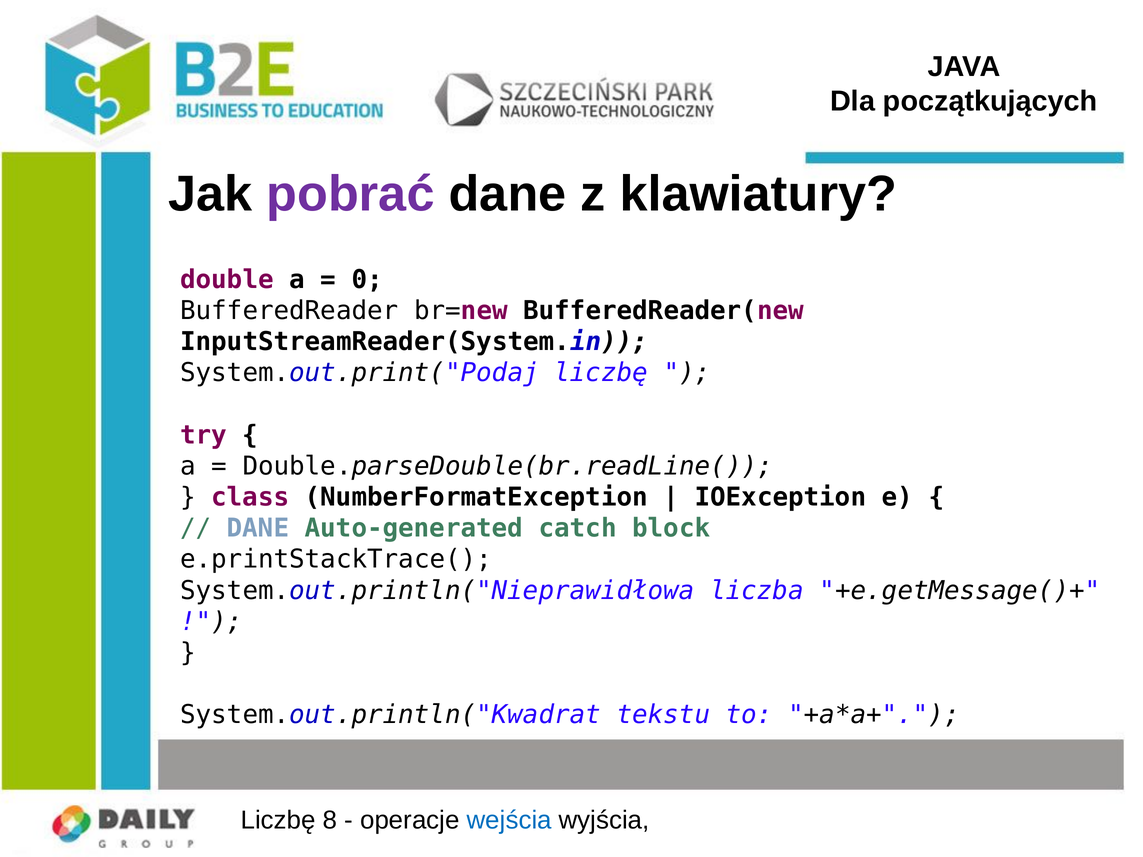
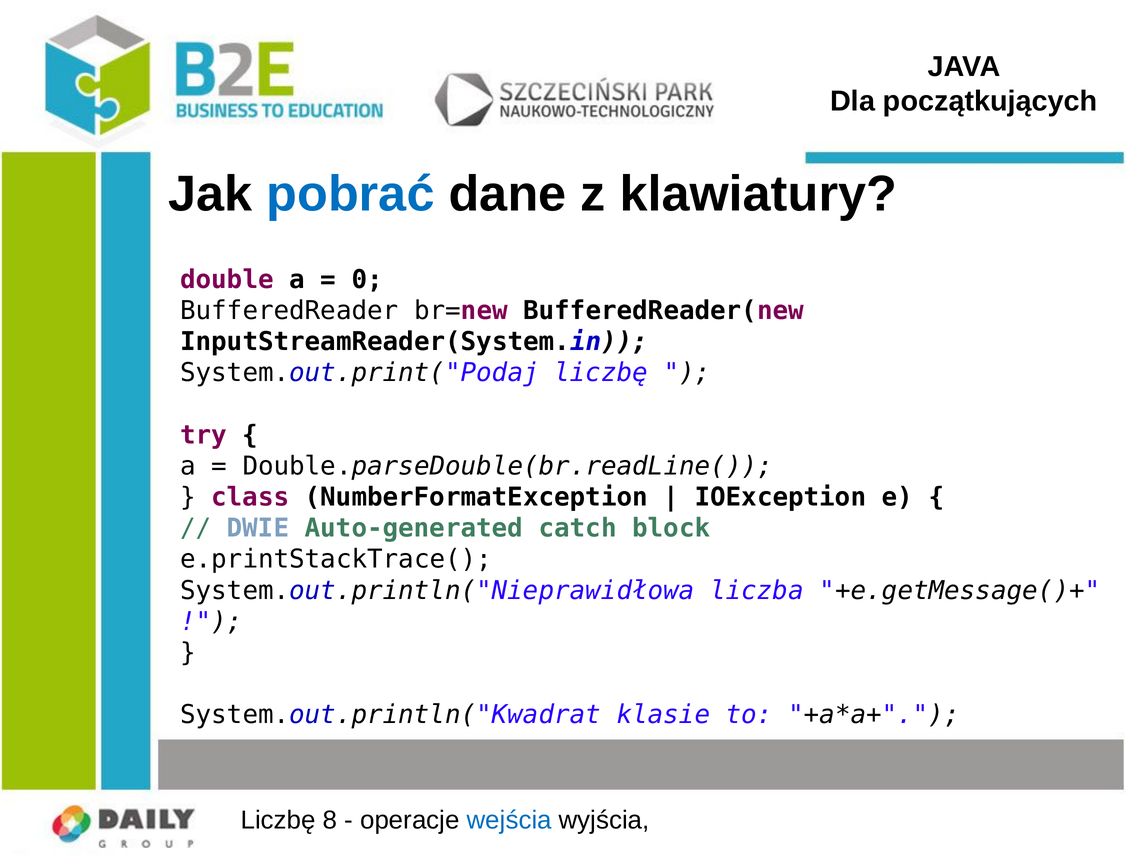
pobrać colour: purple -> blue
DANE at (258, 528): DANE -> DWIE
tekstu: tekstu -> klasie
